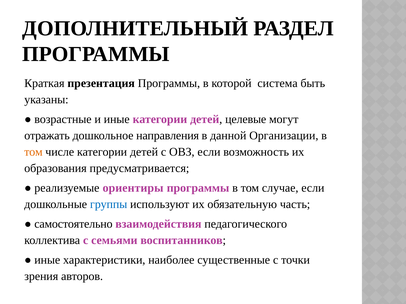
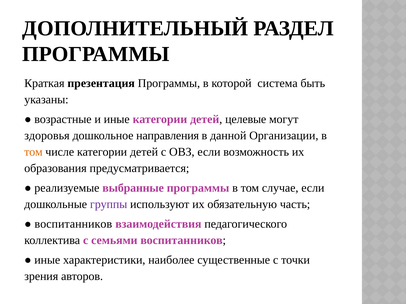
отражать: отражать -> здоровья
ориентиры: ориентиры -> выбранные
группы colour: blue -> purple
самостоятельно at (73, 224): самостоятельно -> воспитанников
